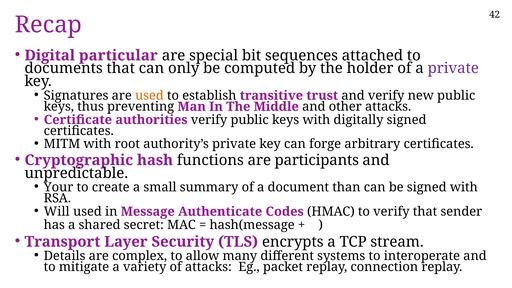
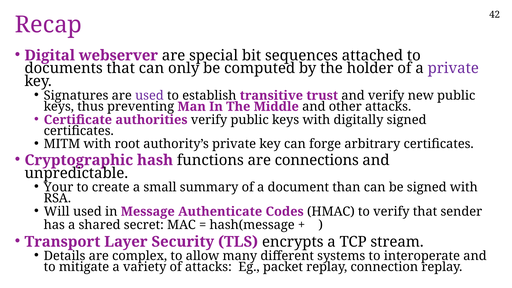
particular: particular -> webserver
used at (149, 96) colour: orange -> purple
participants: participants -> connections
